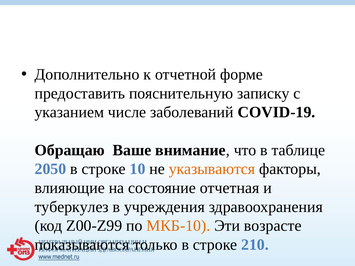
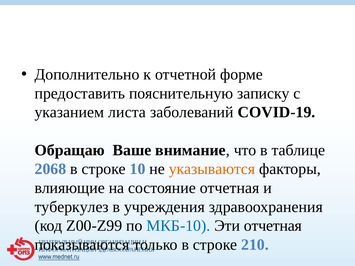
числе: числе -> листа
2050: 2050 -> 2068
МКБ-10 colour: orange -> blue
Эти возрасте: возрасте -> отчетная
